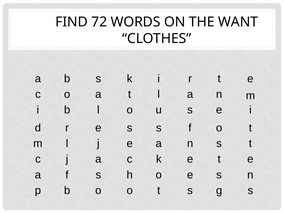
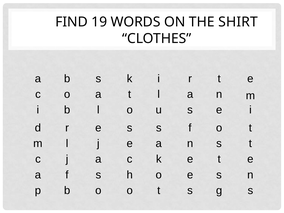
72: 72 -> 19
WANT: WANT -> SHIRT
